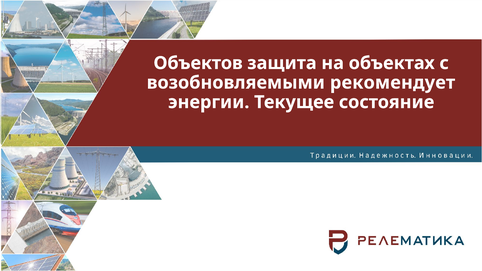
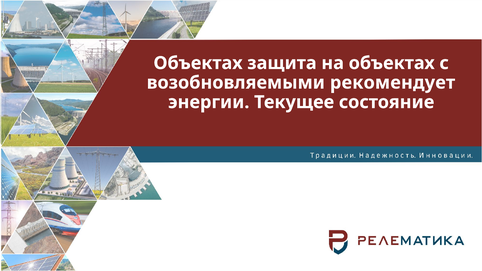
Объектов at (198, 63): Объектов -> Объектах
